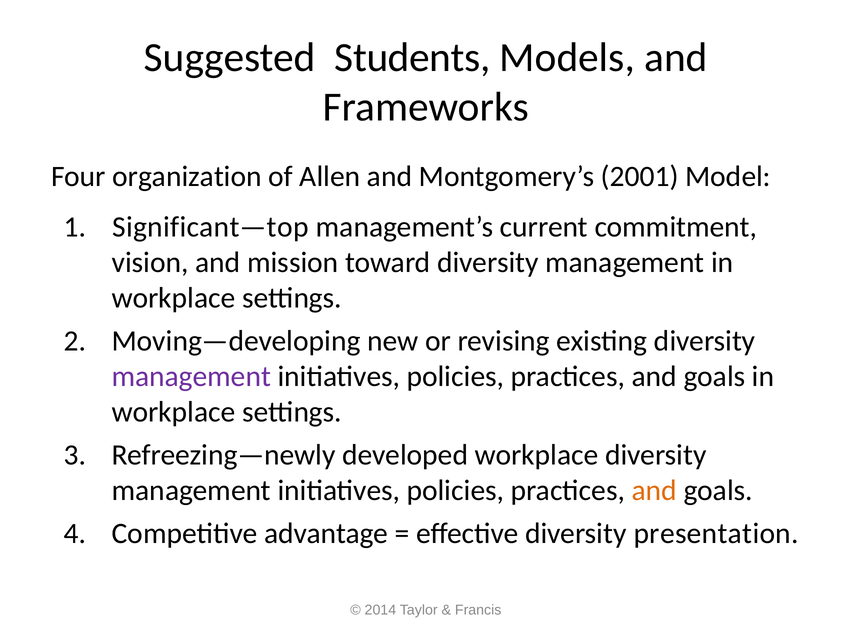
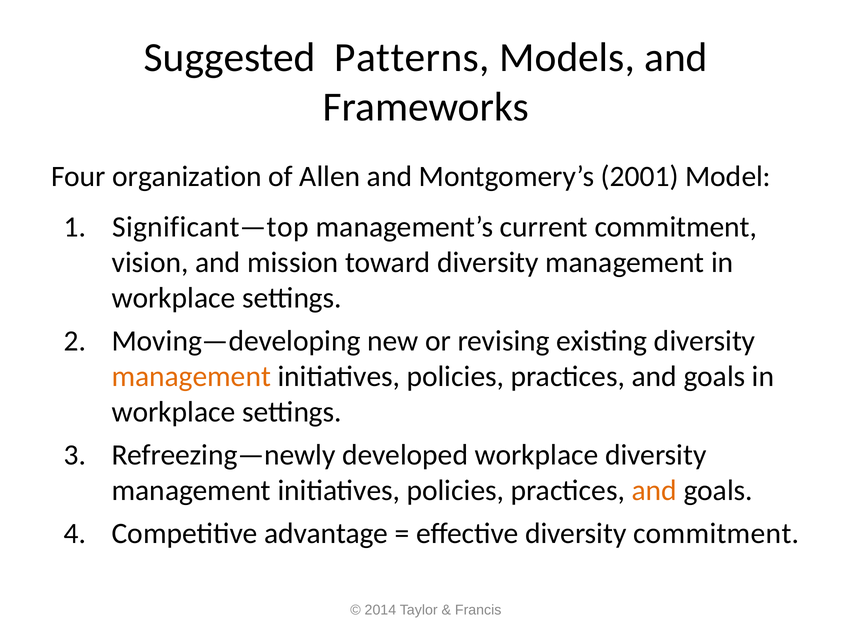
Students: Students -> Patterns
management at (191, 376) colour: purple -> orange
diversity presentation: presentation -> commitment
